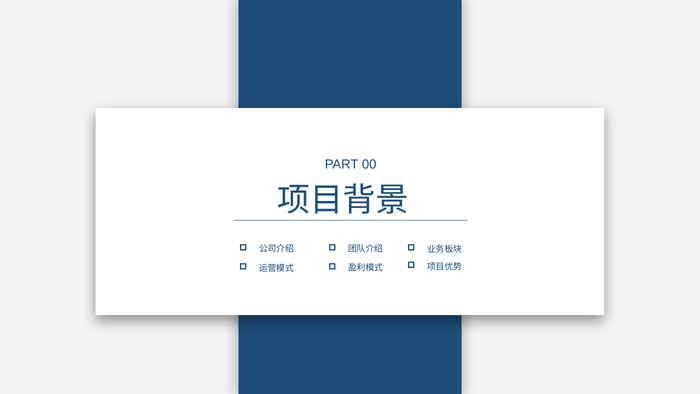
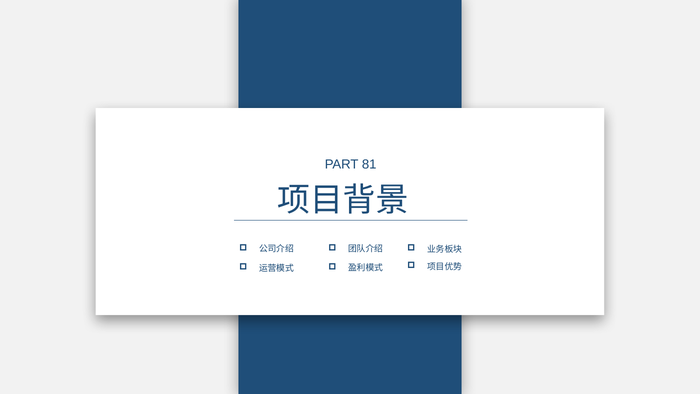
00: 00 -> 81
